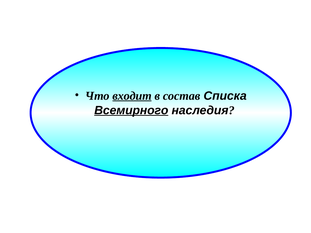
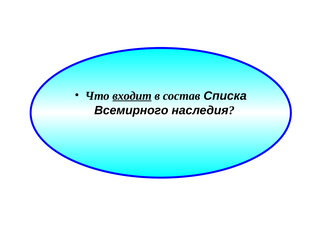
Всемирного underline: present -> none
